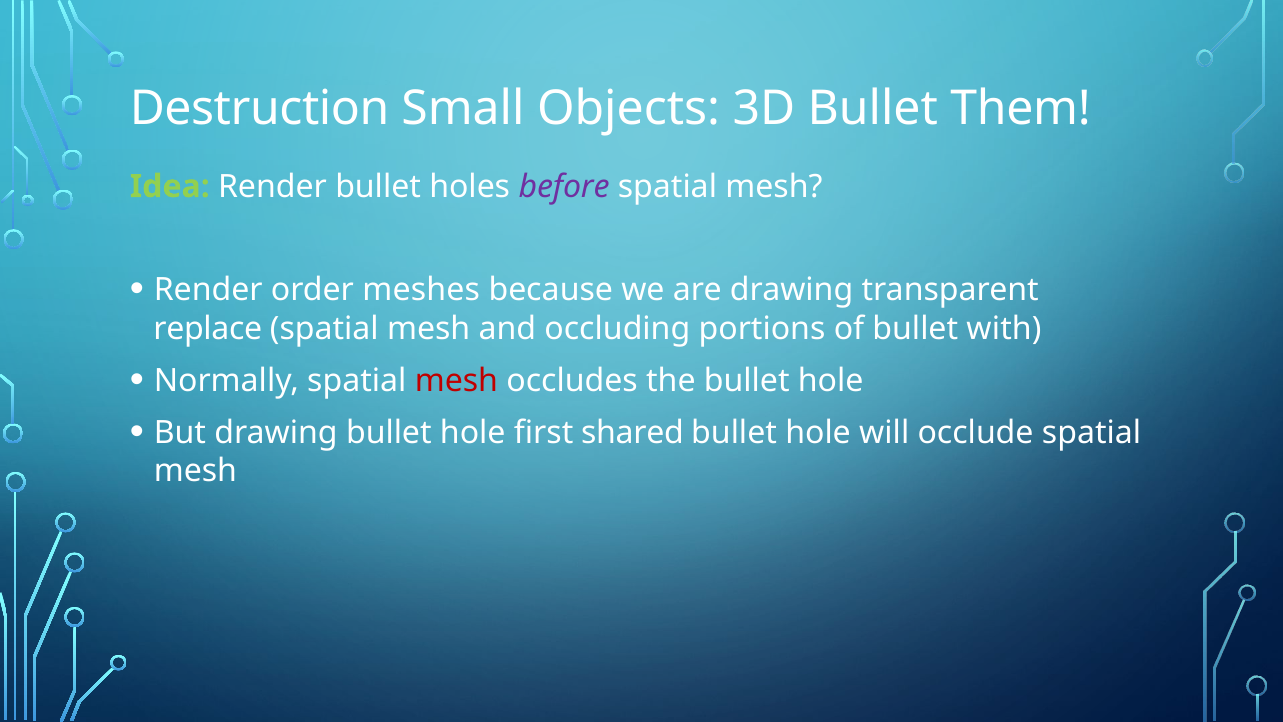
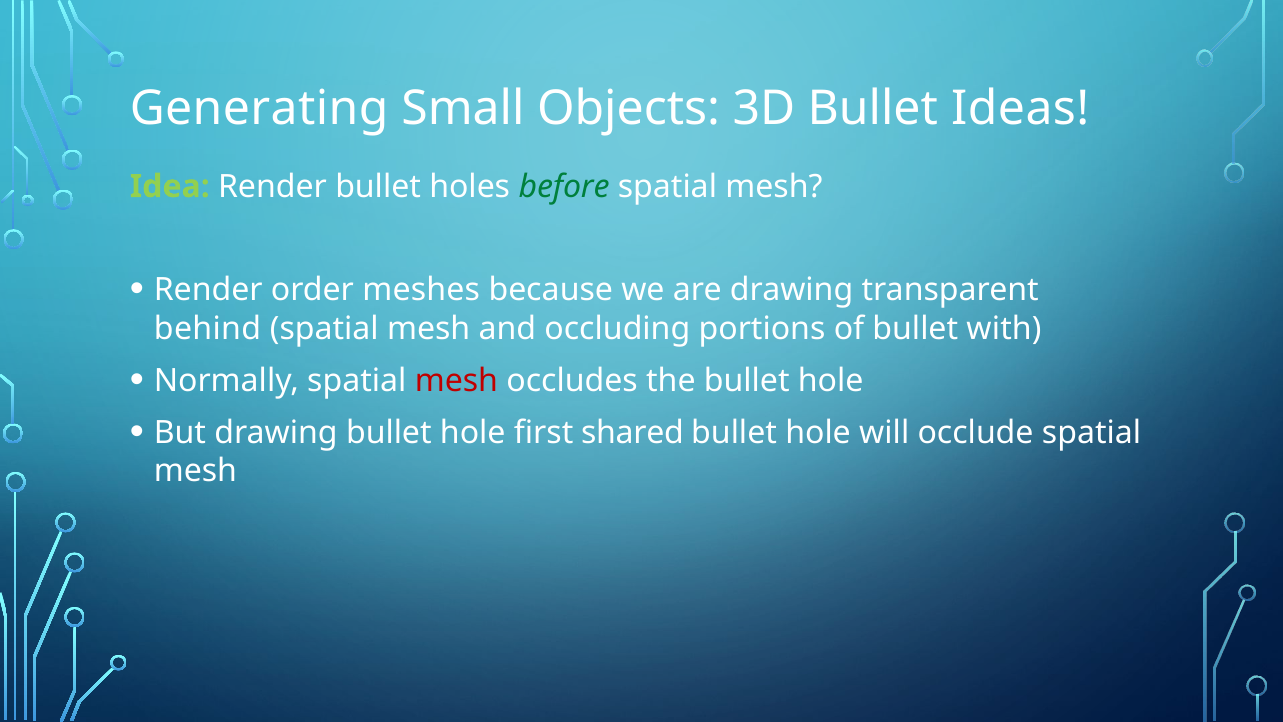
Destruction: Destruction -> Generating
Them: Them -> Ideas
before colour: purple -> green
replace: replace -> behind
